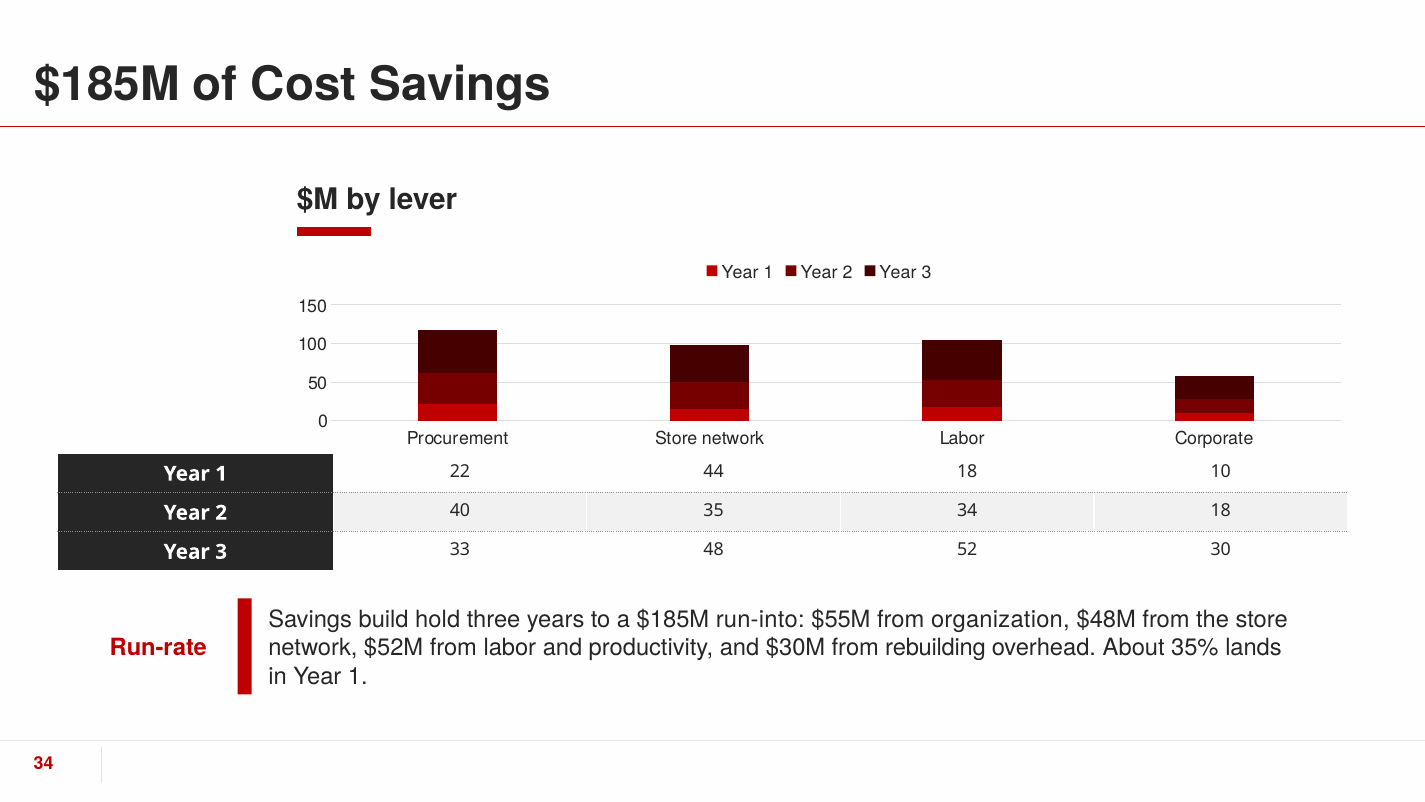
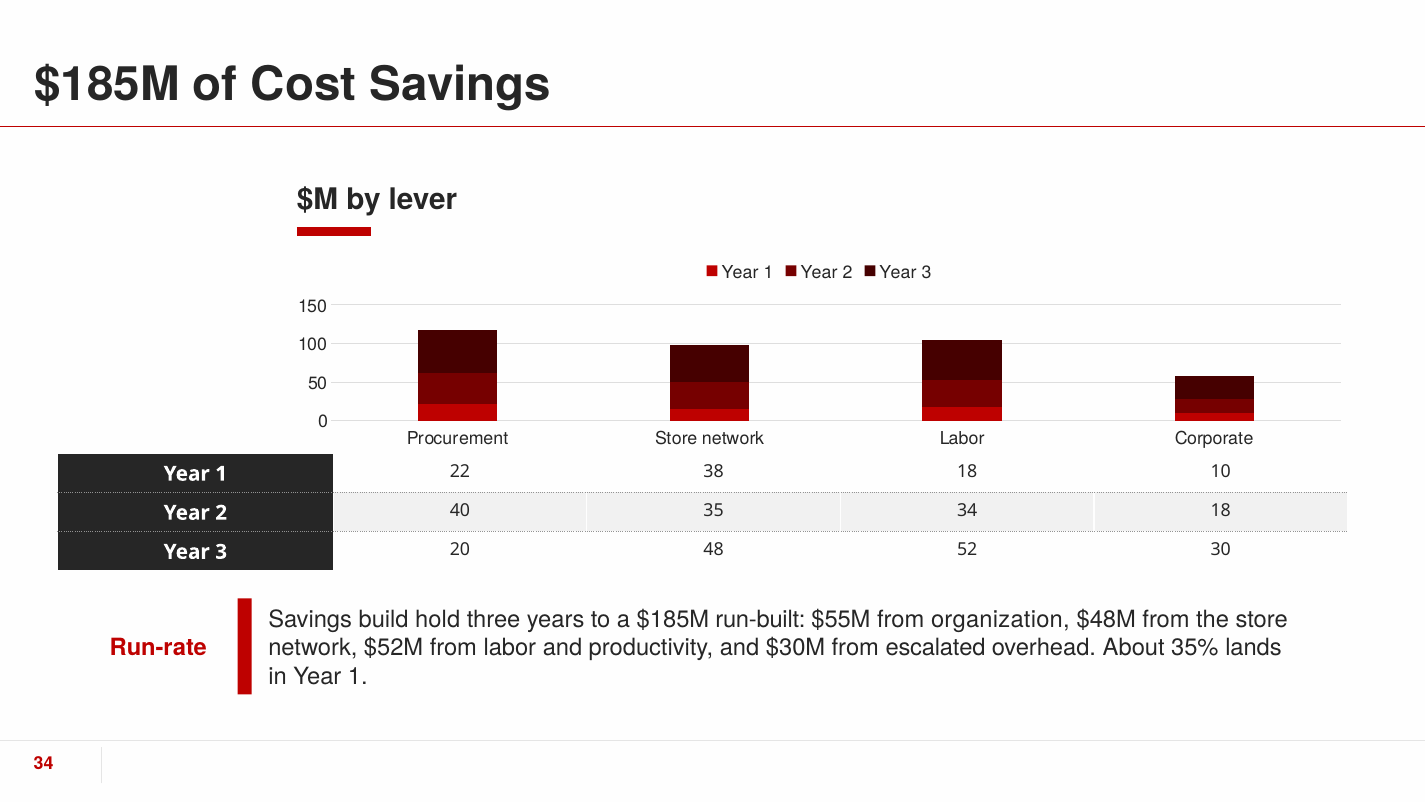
44: 44 -> 38
33: 33 -> 20
run-into: run-into -> run-built
rebuilding: rebuilding -> escalated
